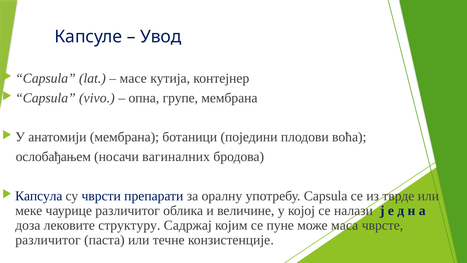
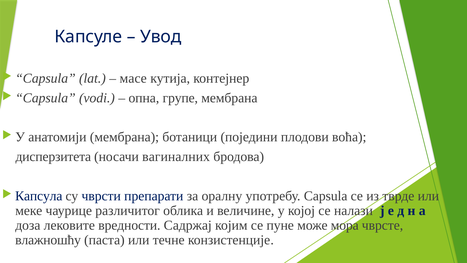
vivo: vivo -> vodi
ослобађањем: ослобађањем -> дисперзитета
структуру: структуру -> вредности
маса: маса -> мора
различитог at (48, 240): различитог -> влажношћу
